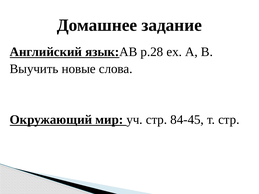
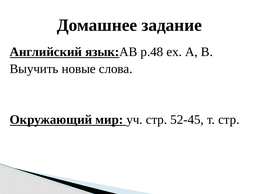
p.28: p.28 -> p.48
84-45: 84-45 -> 52-45
